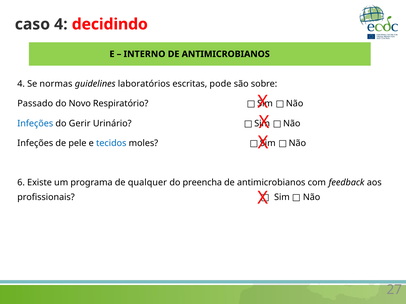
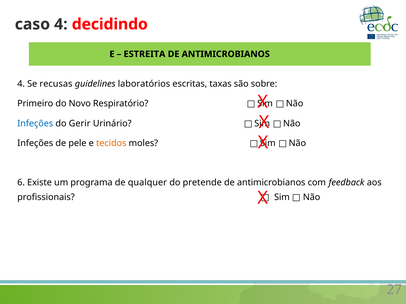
INTERNO: INTERNO -> ESTREITA
normas: normas -> recusas
pode: pode -> taxas
Passado: Passado -> Primeiro
tecidos colour: blue -> orange
preencha: preencha -> pretende
